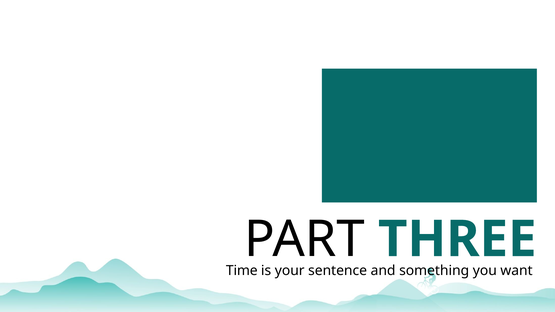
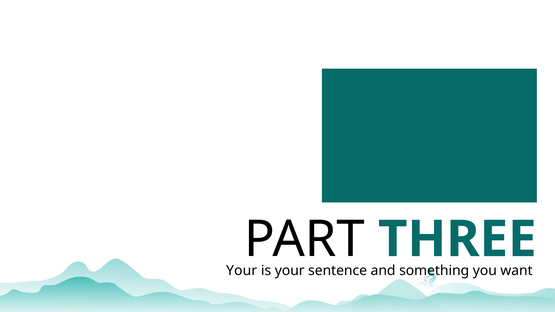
Time at (242, 271): Time -> Your
